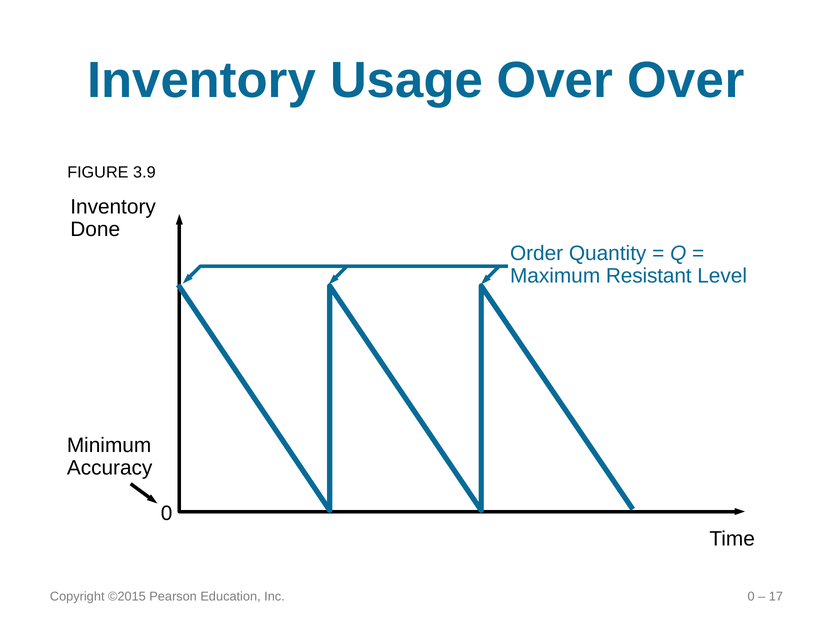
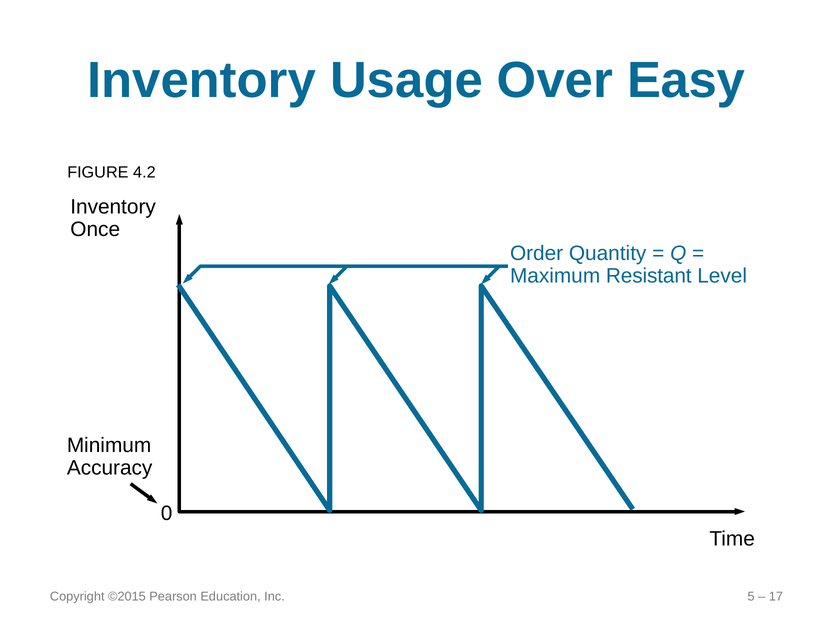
Over Over: Over -> Easy
3.9: 3.9 -> 4.2
Done: Done -> Once
Inc 0: 0 -> 5
